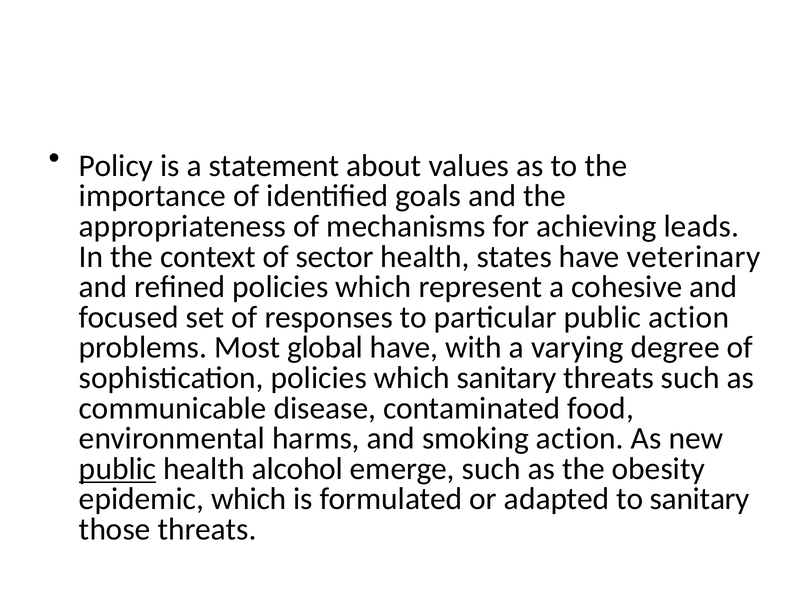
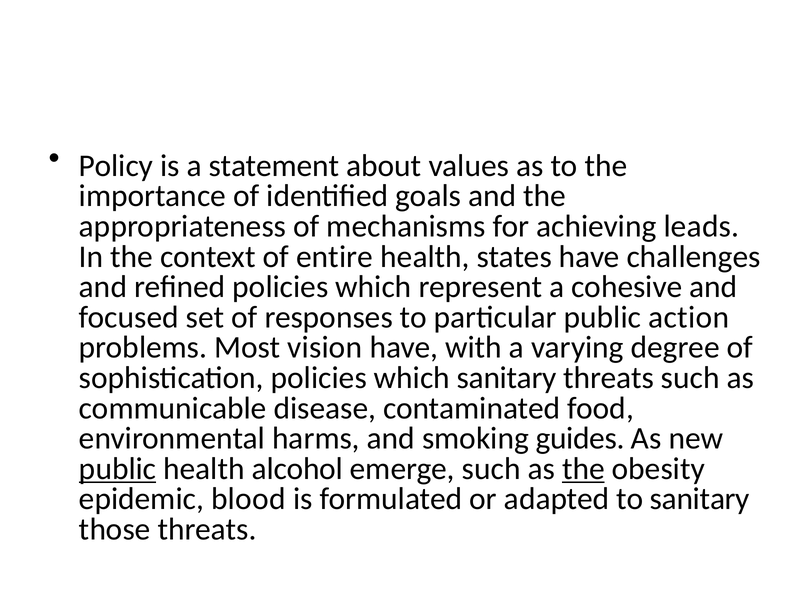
sector: sector -> entire
veterinary: veterinary -> challenges
global: global -> vision
smoking action: action -> guides
the at (583, 468) underline: none -> present
epidemic which: which -> blood
